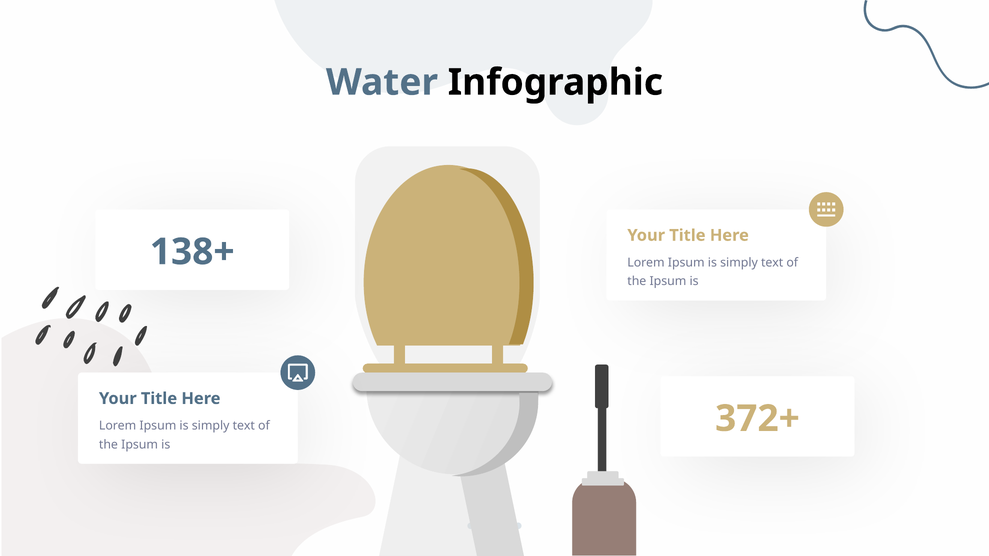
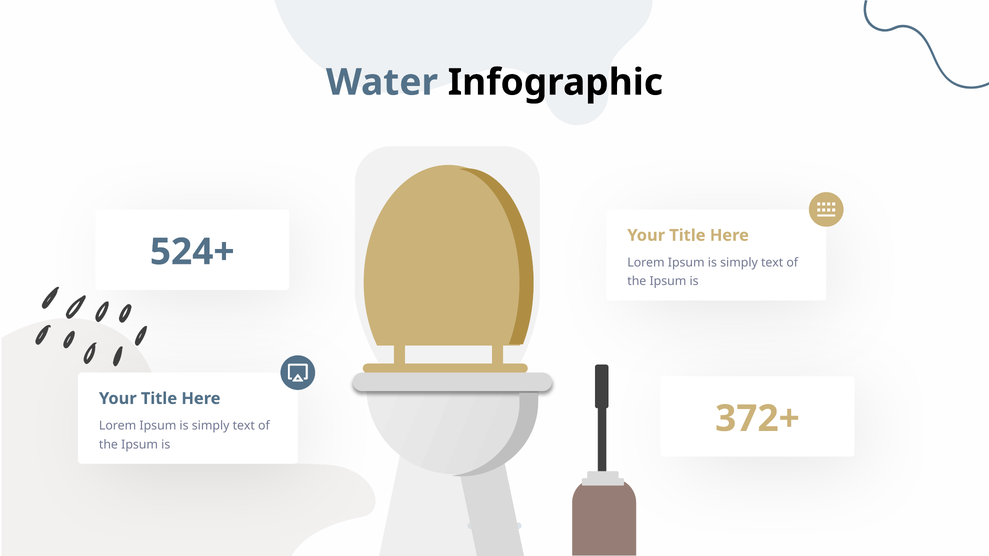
138+: 138+ -> 524+
